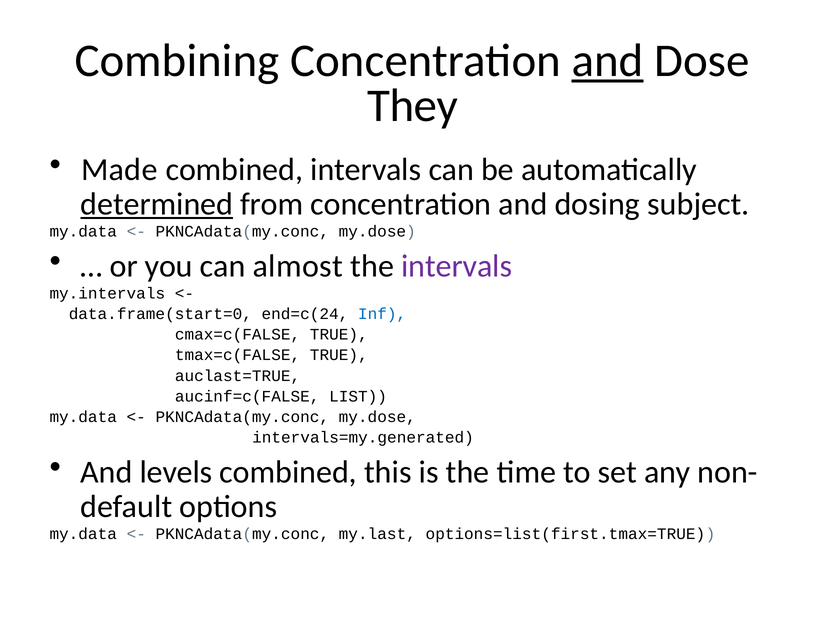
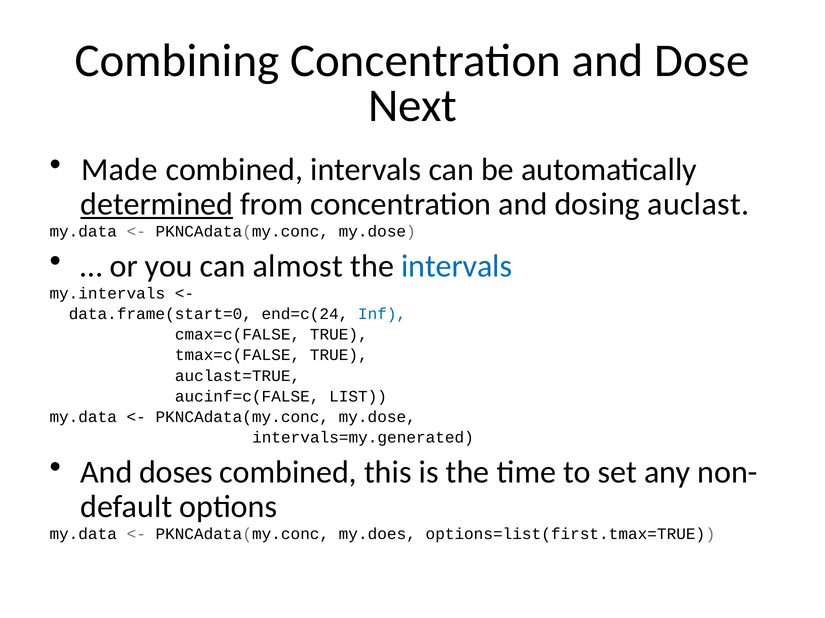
and at (608, 61) underline: present -> none
They: They -> Next
subject: subject -> auclast
intervals at (457, 267) colour: purple -> blue
levels: levels -> doses
my.last: my.last -> my.does
